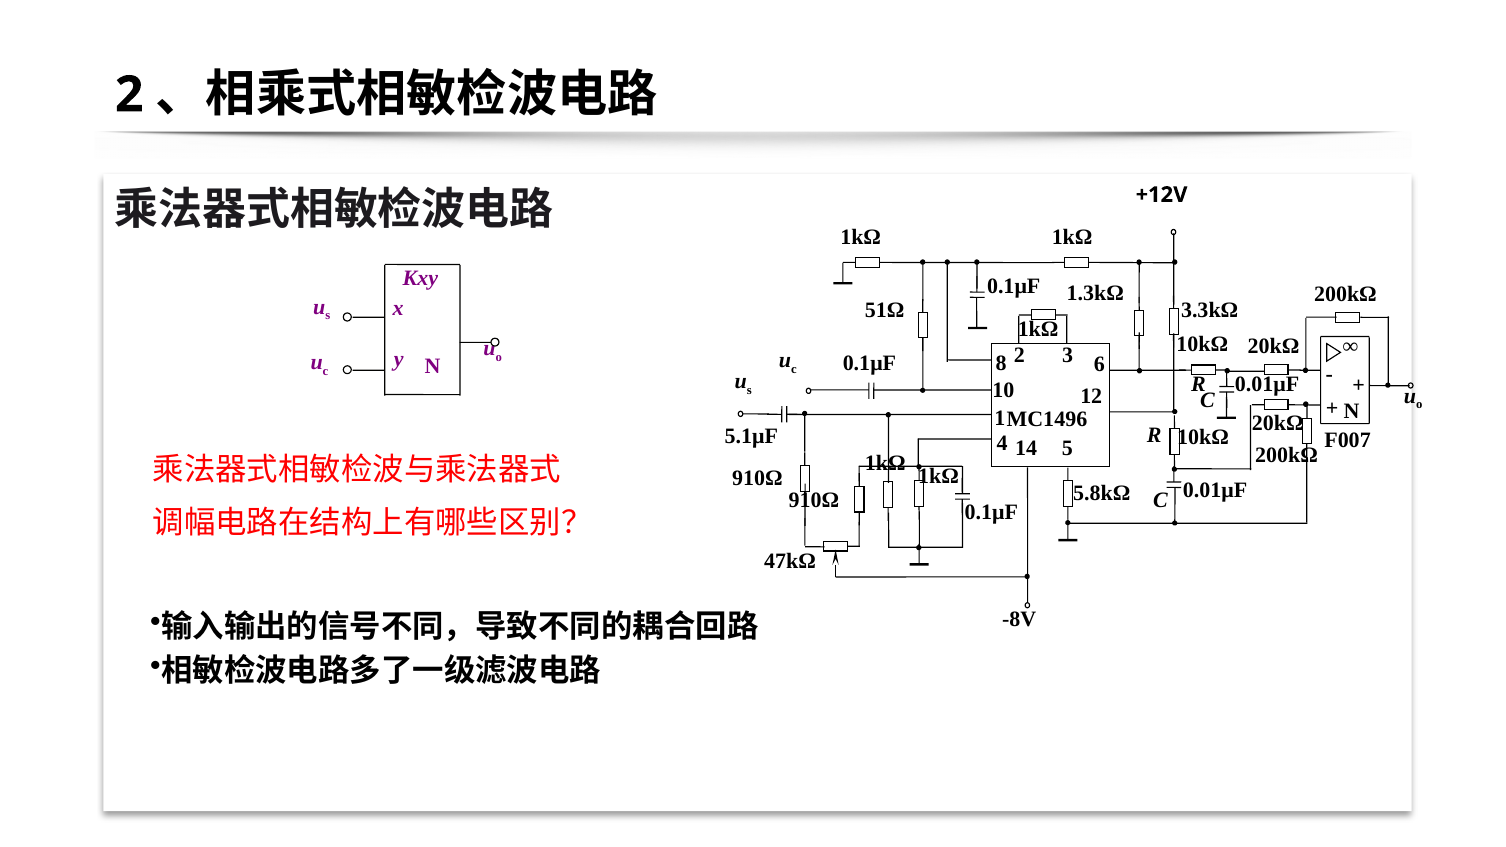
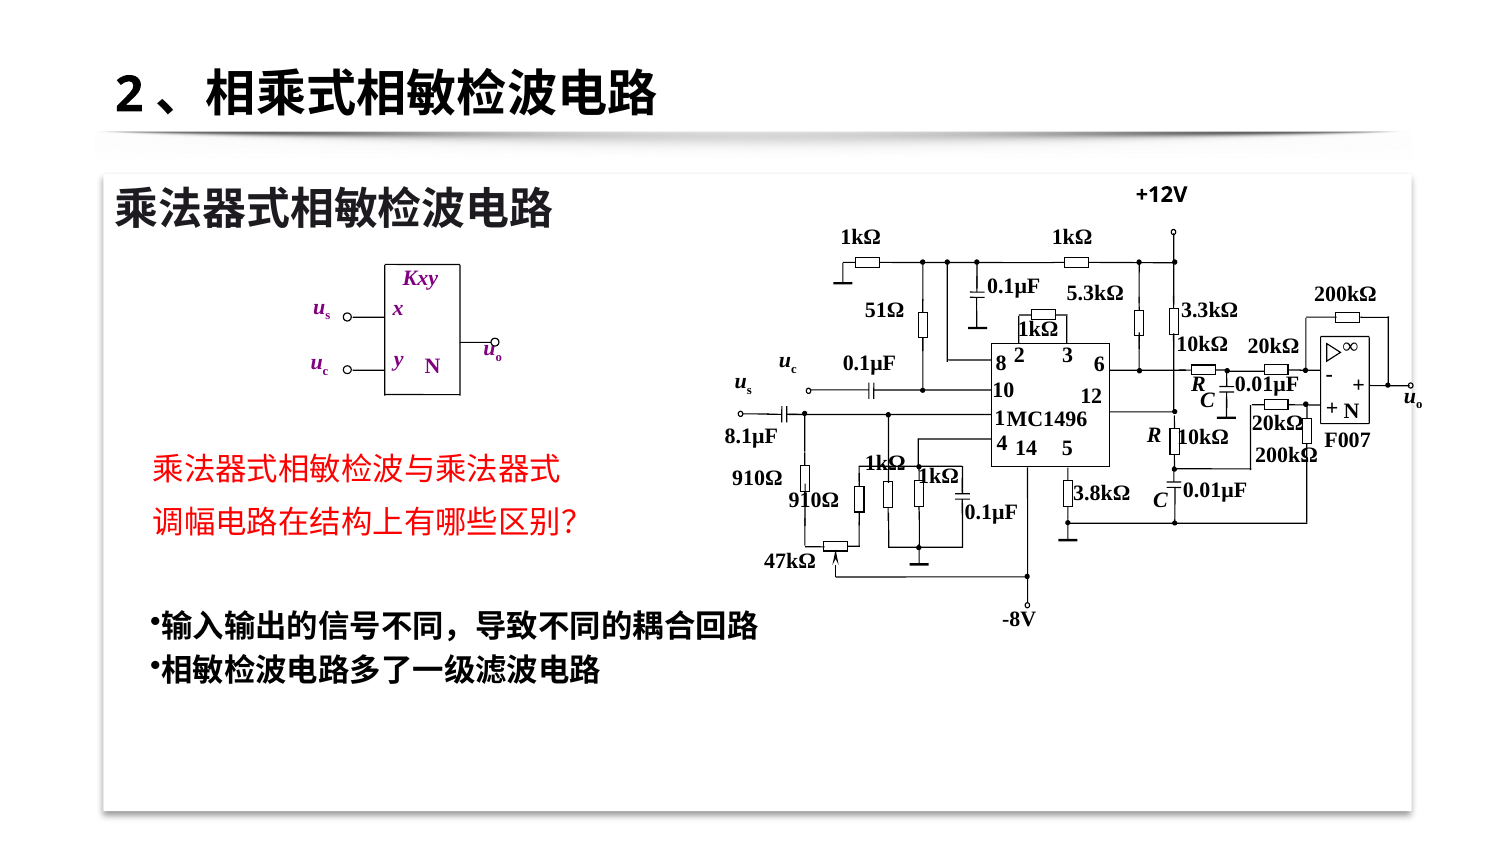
1.3kΩ: 1.3kΩ -> 5.3kΩ
5.1μF: 5.1μF -> 8.1μF
5.8kΩ: 5.8kΩ -> 3.8kΩ
